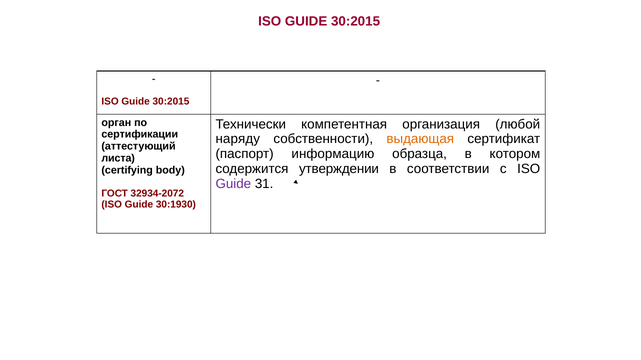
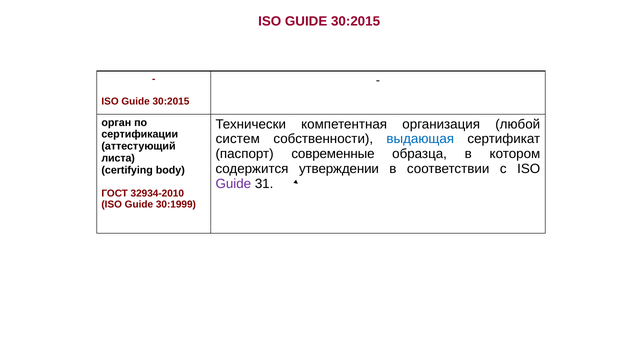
наряду: наряду -> систем
выдающая colour: orange -> blue
информацию: информацию -> современные
32934-2072: 32934-2072 -> 32934-2010
30:1930: 30:1930 -> 30:1999
